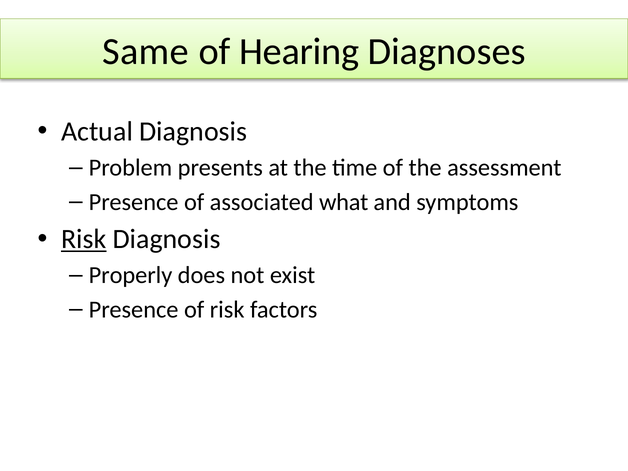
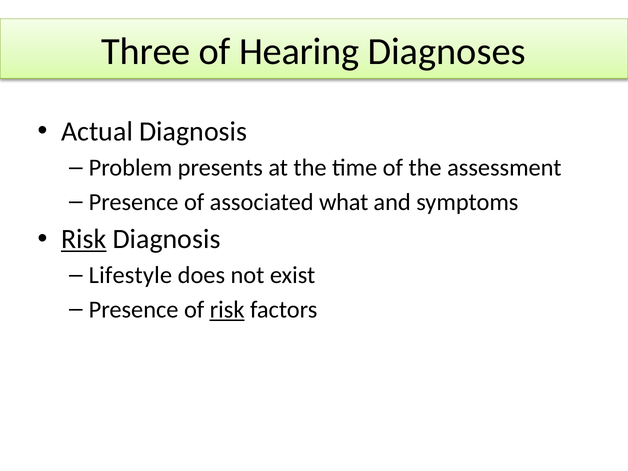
Same: Same -> Three
Properly: Properly -> Lifestyle
risk at (227, 310) underline: none -> present
